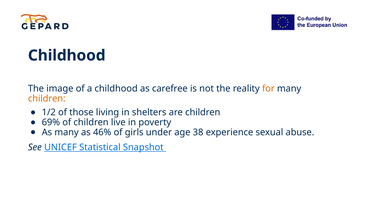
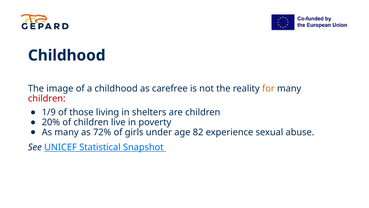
children at (47, 98) colour: orange -> red
1/2: 1/2 -> 1/9
69%: 69% -> 20%
46%: 46% -> 72%
38: 38 -> 82
